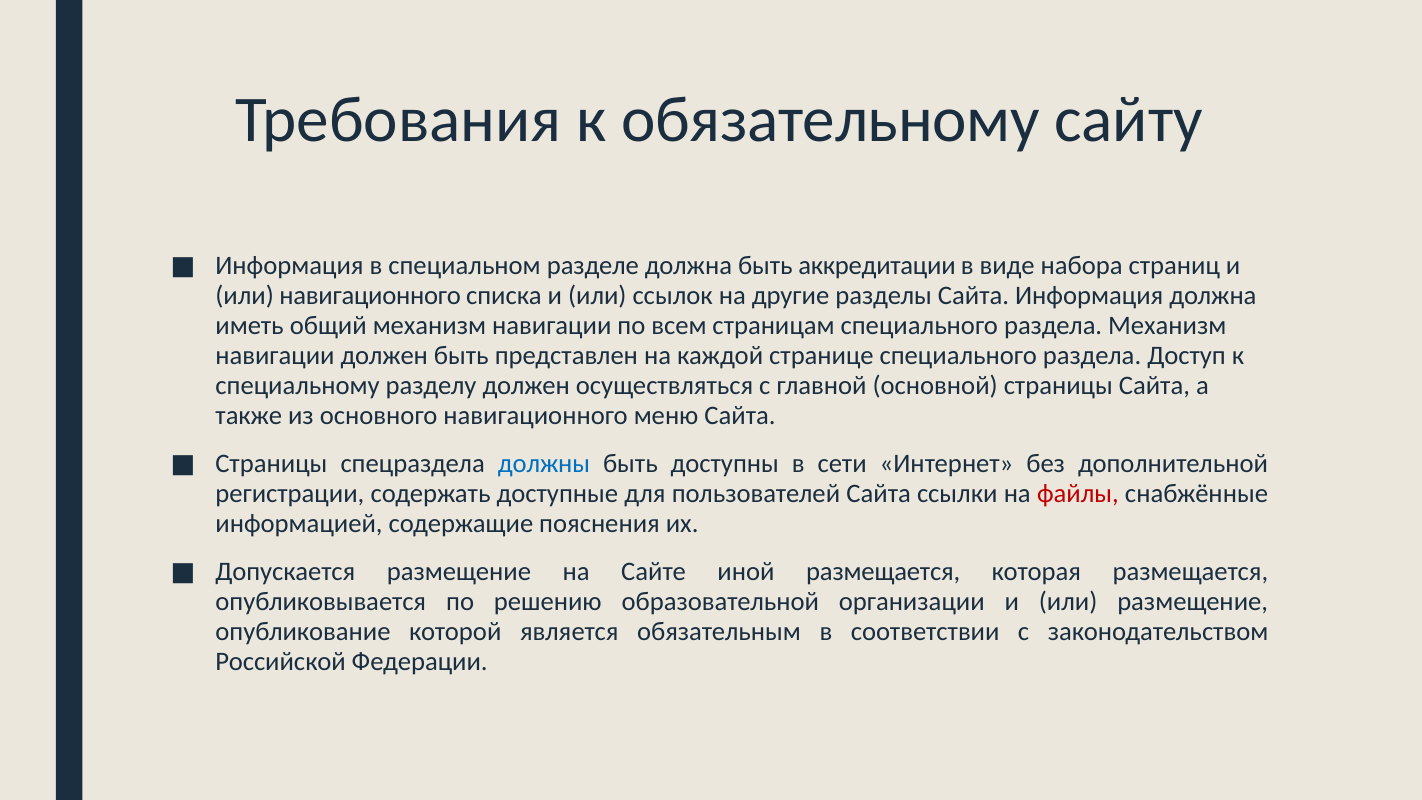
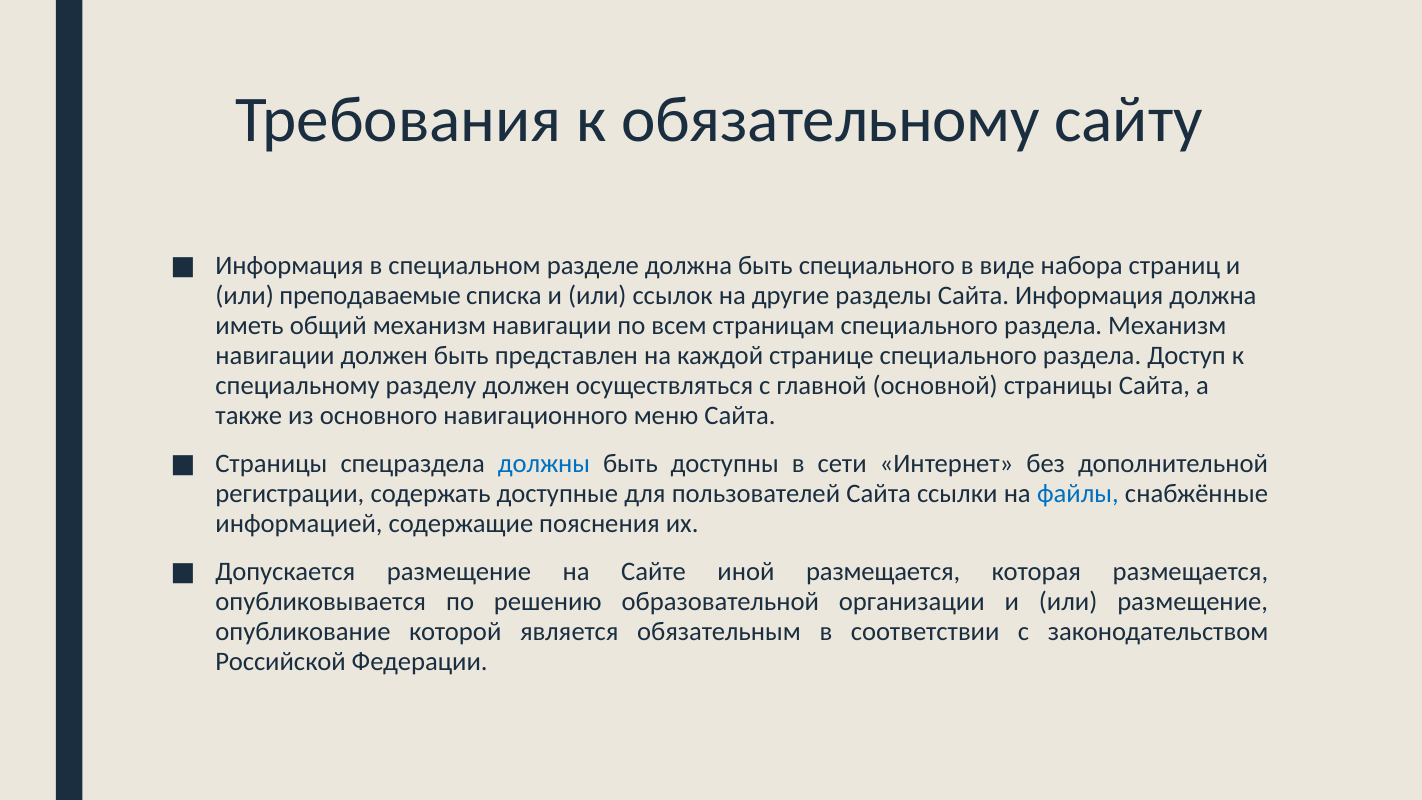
быть аккредитации: аккредитации -> специального
или навигационного: навигационного -> преподаваемые
файлы colour: red -> blue
